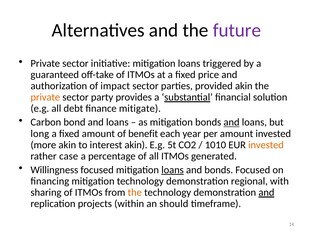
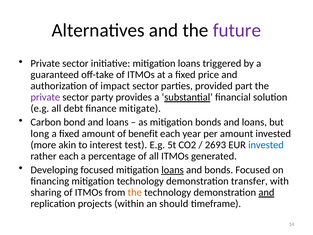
provided akin: akin -> part
private at (45, 97) colour: orange -> purple
and at (232, 122) underline: present -> none
interest akin: akin -> test
1010: 1010 -> 2693
invested at (266, 145) colour: orange -> blue
rather case: case -> each
Willingness: Willingness -> Developing
regional: regional -> transfer
